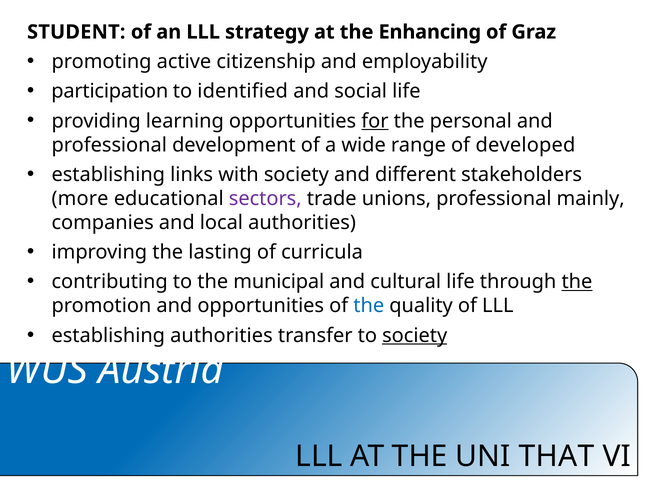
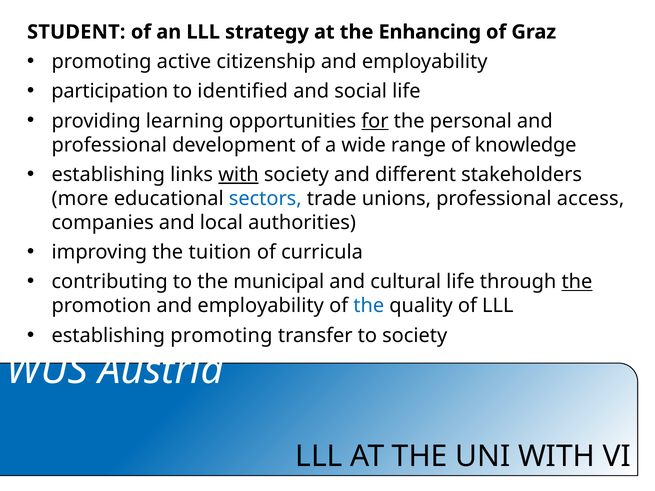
developed: developed -> knowledge
with at (238, 175) underline: none -> present
sectors colour: purple -> blue
mainly: mainly -> access
lasting: lasting -> tuition
promotion and opportunities: opportunities -> employability
establishing authorities: authorities -> promoting
society at (415, 336) underline: present -> none
UNI THAT: THAT -> WITH
